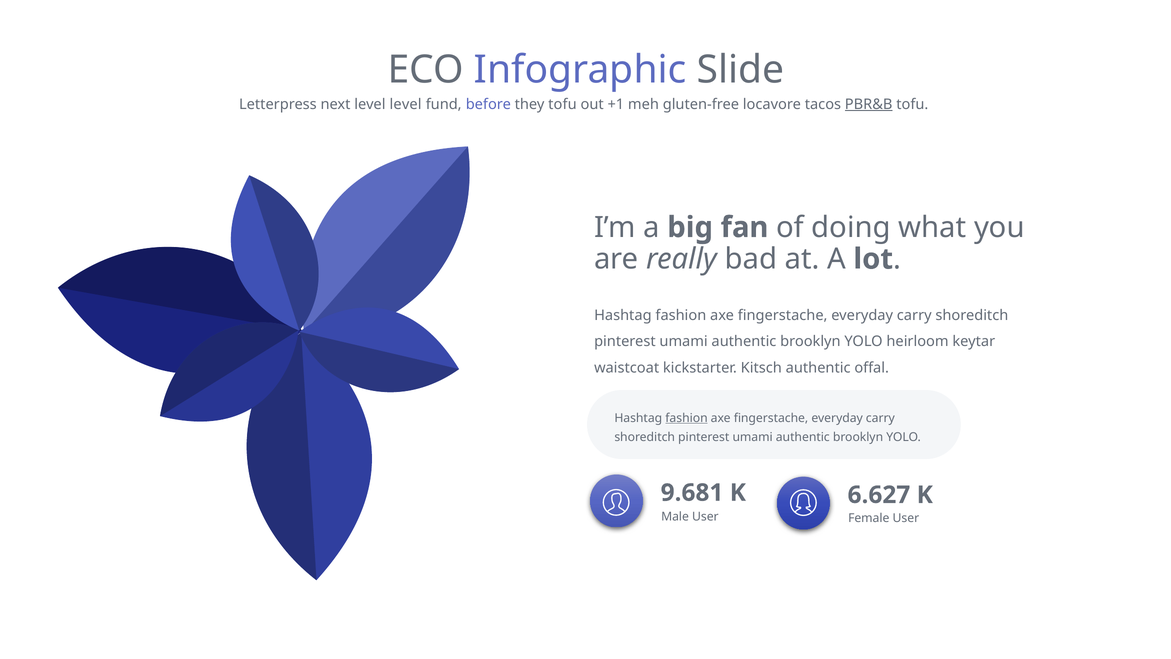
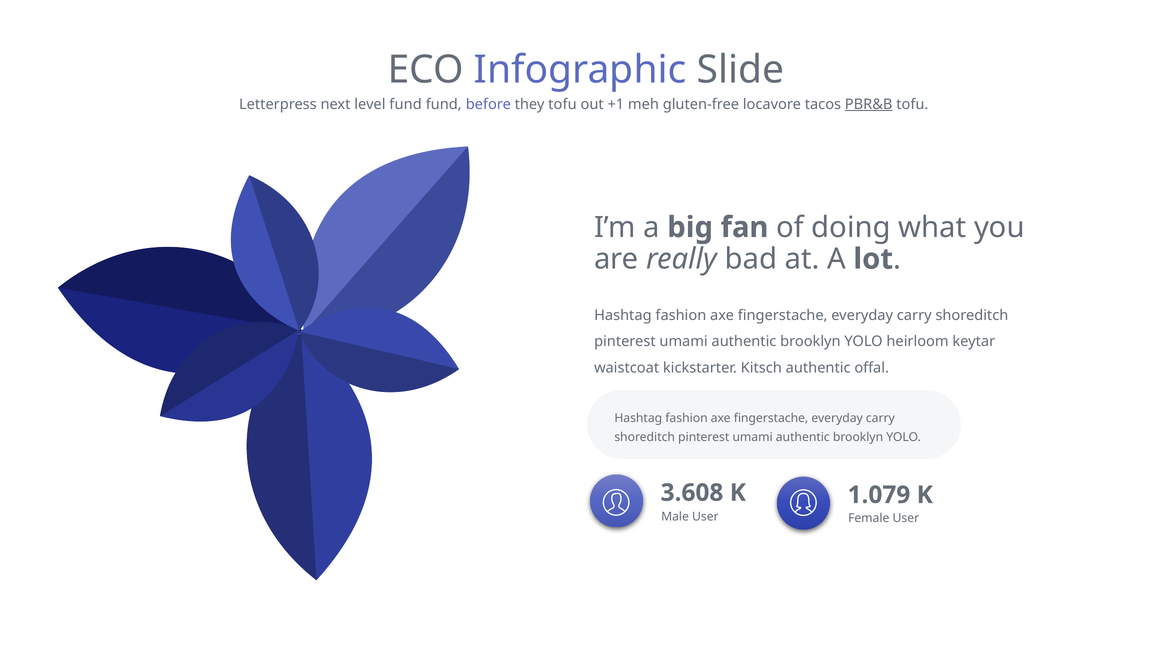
level level: level -> fund
fashion at (687, 418) underline: present -> none
9.681: 9.681 -> 3.608
6.627: 6.627 -> 1.079
